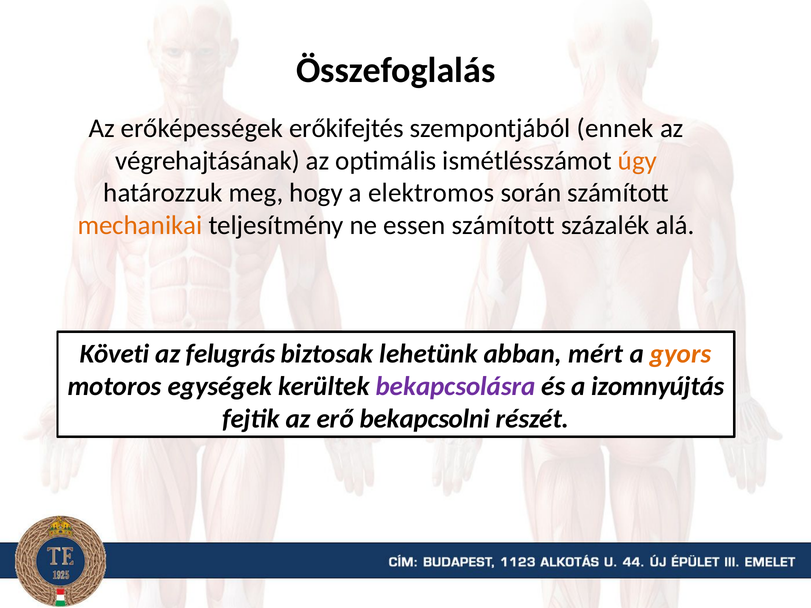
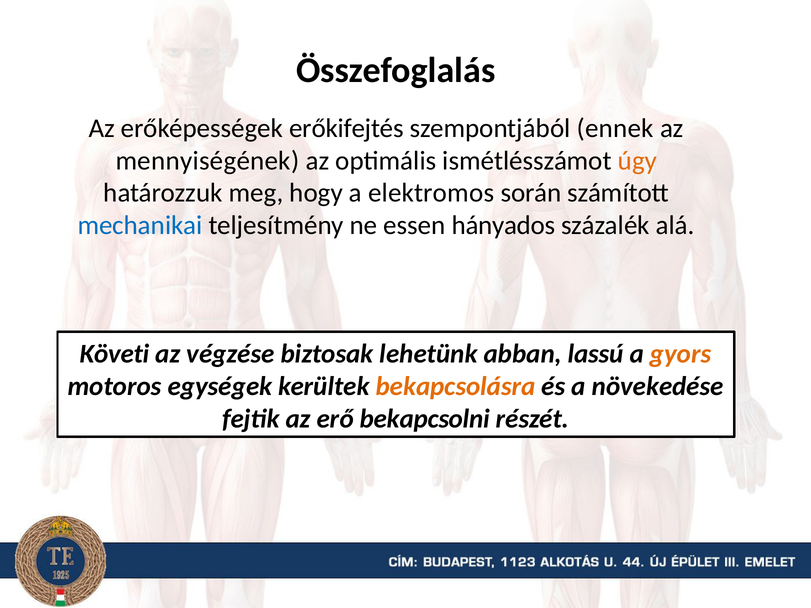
végrehajtásának: végrehajtásának -> mennyiségének
mechanikai colour: orange -> blue
essen számított: számított -> hányados
felugrás: felugrás -> végzése
mért: mért -> lassú
bekapcsolásra colour: purple -> orange
izomnyújtás: izomnyújtás -> növekedése
